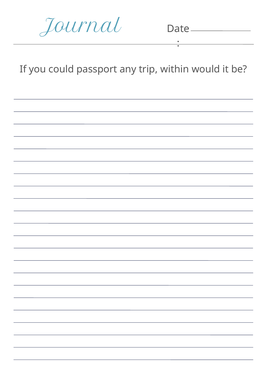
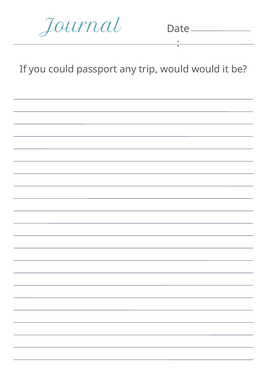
trip within: within -> would
